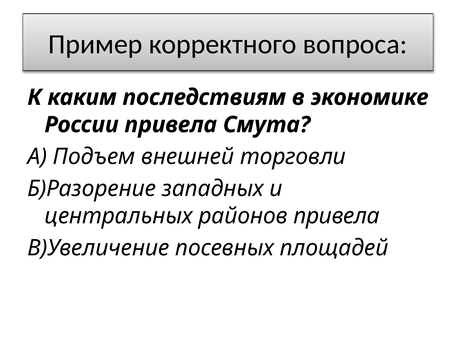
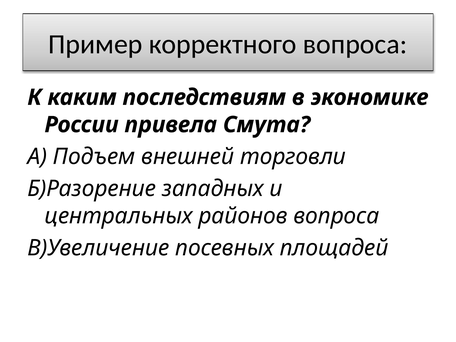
районов привела: привела -> вопроса
